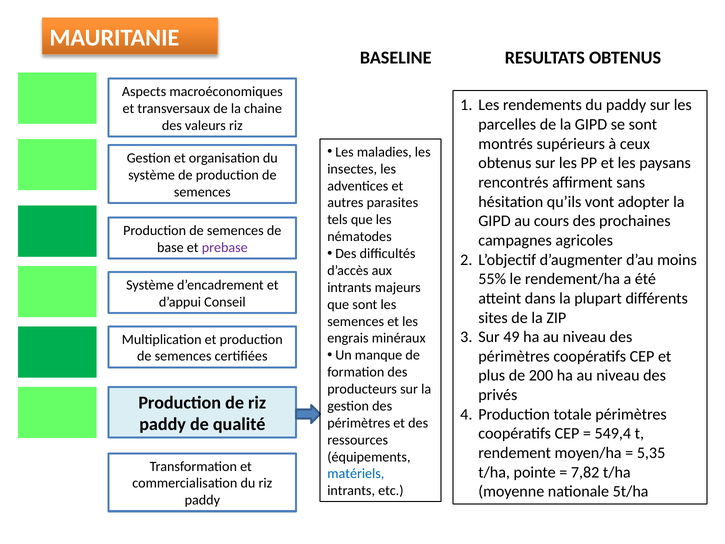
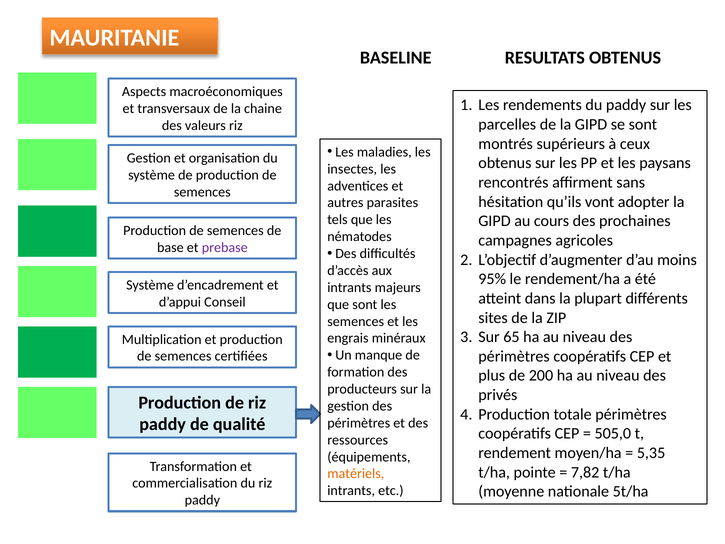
55%: 55% -> 95%
49: 49 -> 65
549,4: 549,4 -> 505,0
matériels colour: blue -> orange
